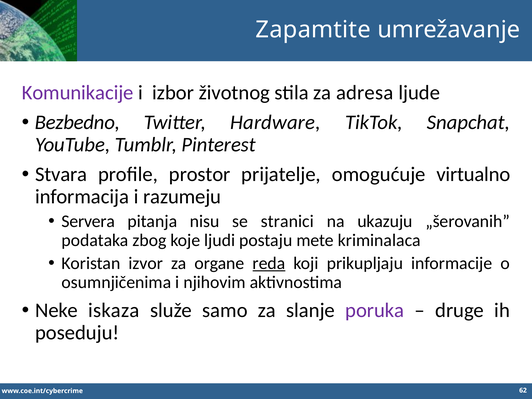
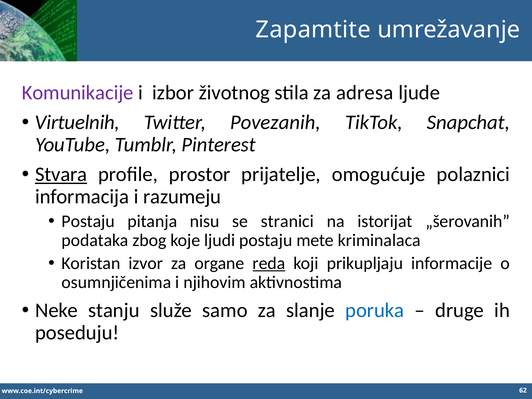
Bezbedno: Bezbedno -> Virtuelnih
Hardware: Hardware -> Povezanih
Stvara underline: none -> present
virtualno: virtualno -> polaznici
Servera at (88, 221): Servera -> Postaju
ukazuju: ukazuju -> istorijat
iskaza: iskaza -> stanju
poruka colour: purple -> blue
